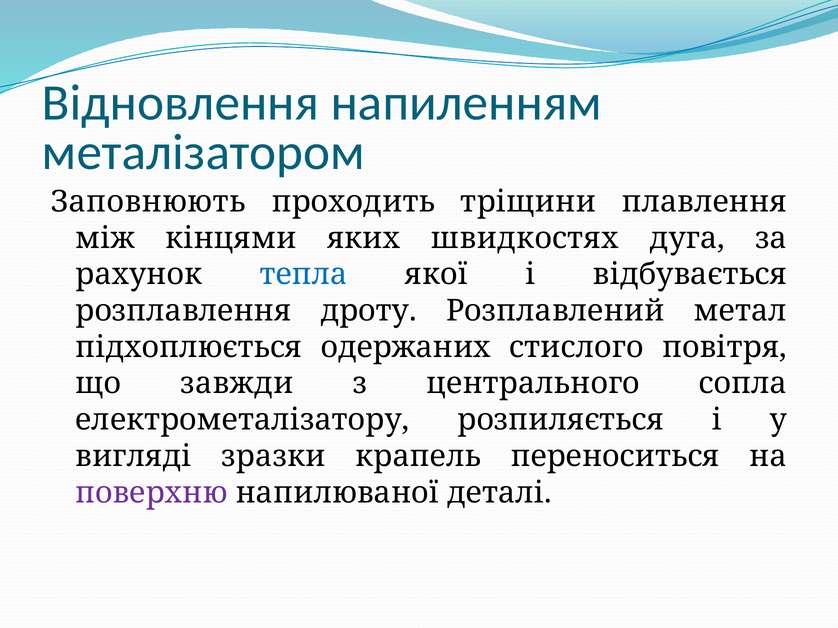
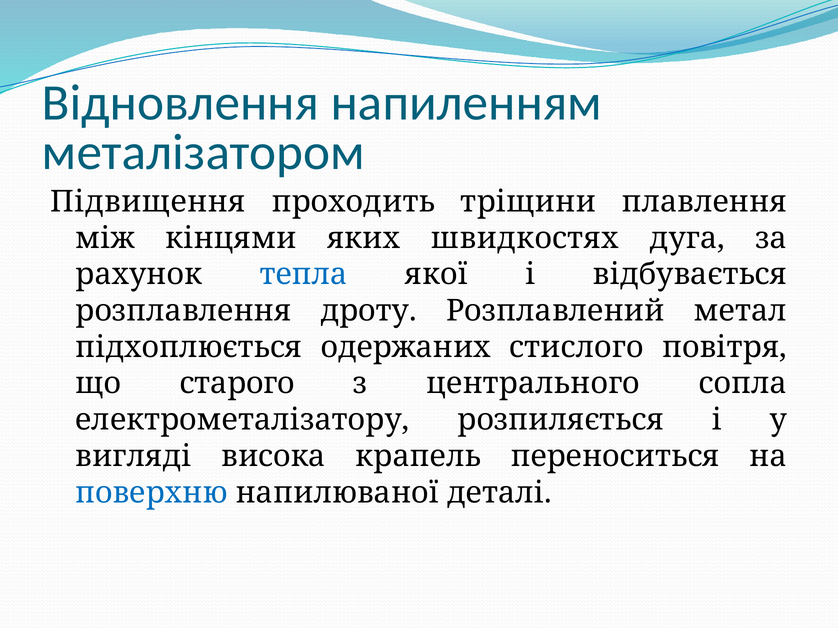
Заповнюють: Заповнюють -> Підвищення
завжди: завжди -> старого
зразки: зразки -> висока
поверхню colour: purple -> blue
